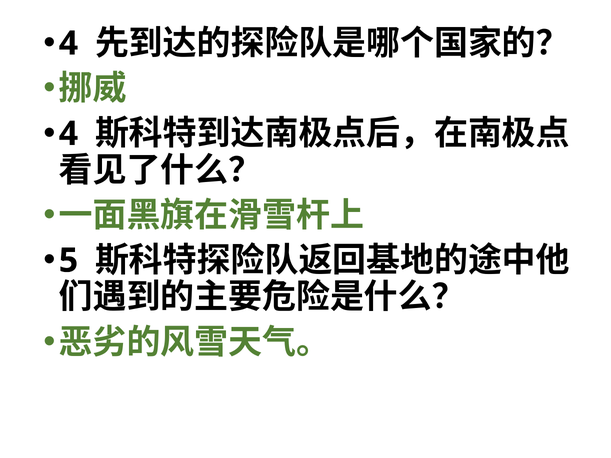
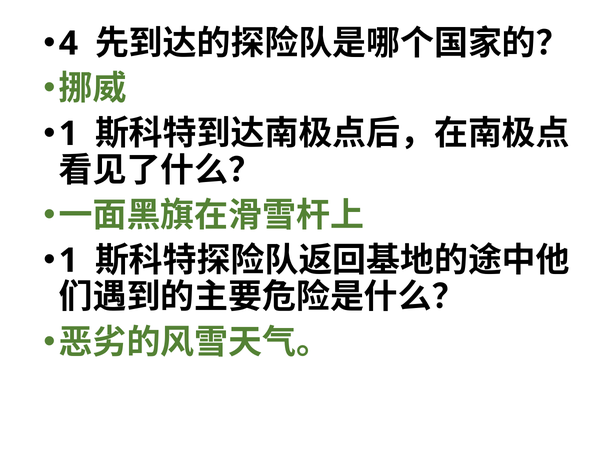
4 at (68, 134): 4 -> 1
5 at (68, 261): 5 -> 1
